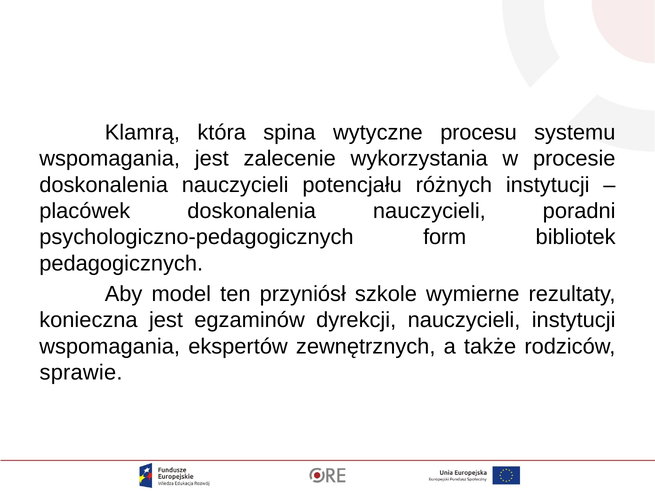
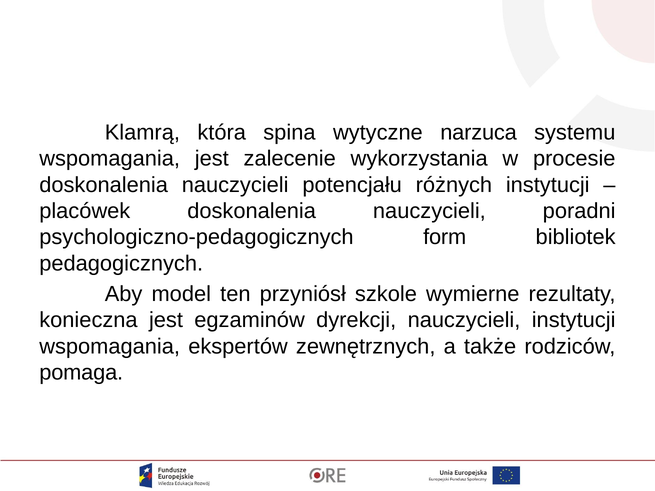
procesu: procesu -> narzuca
sprawie: sprawie -> pomaga
